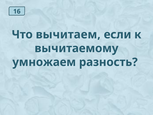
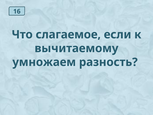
вычитаем: вычитаем -> слагаемое
